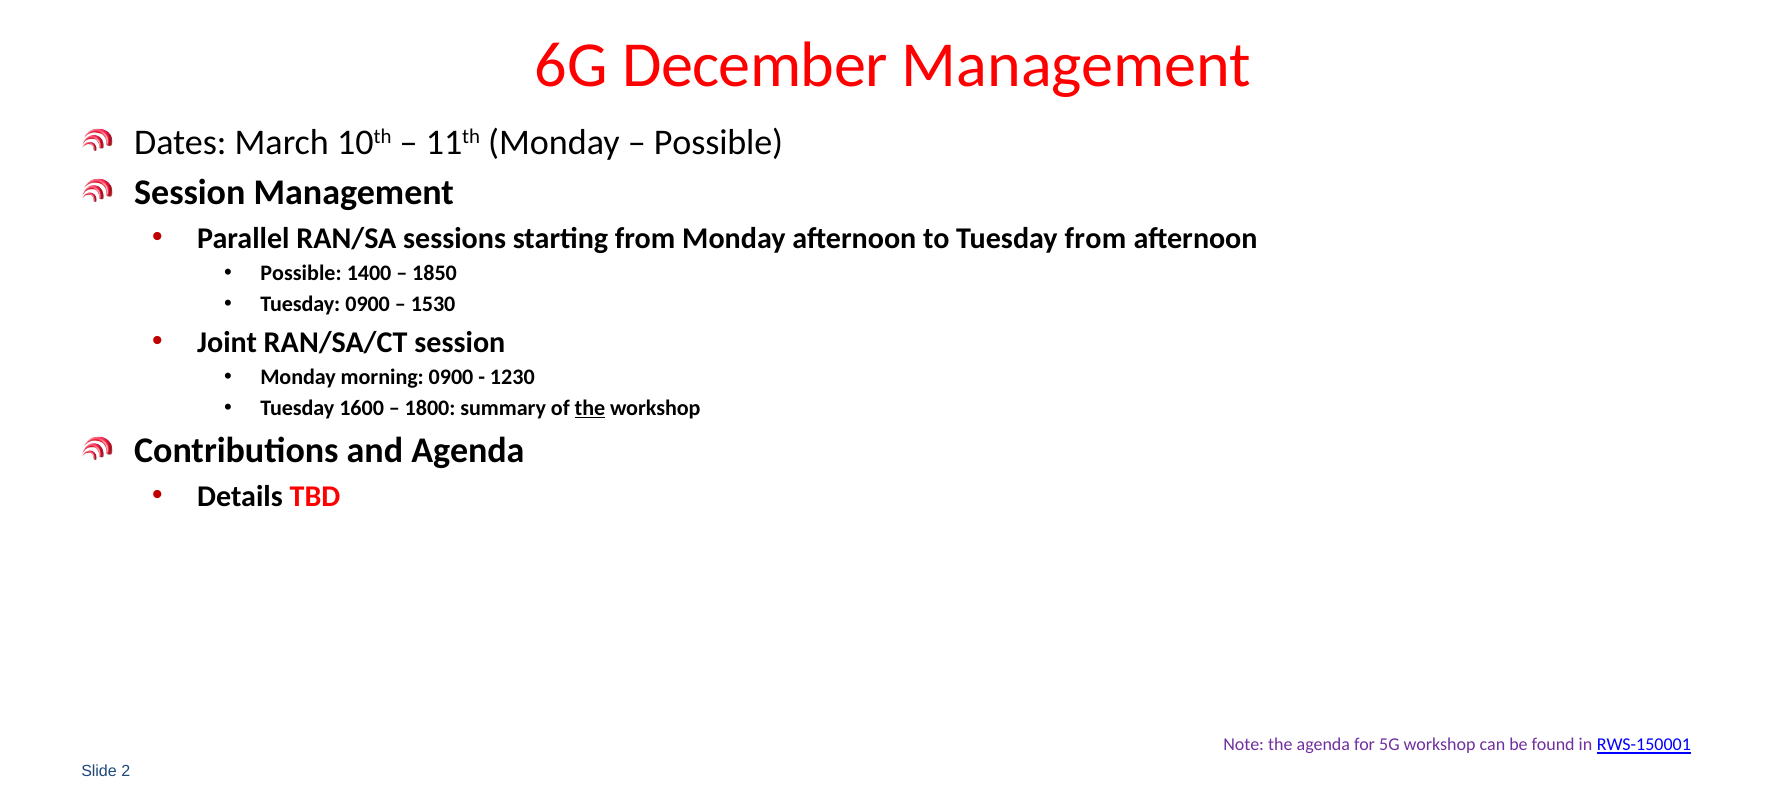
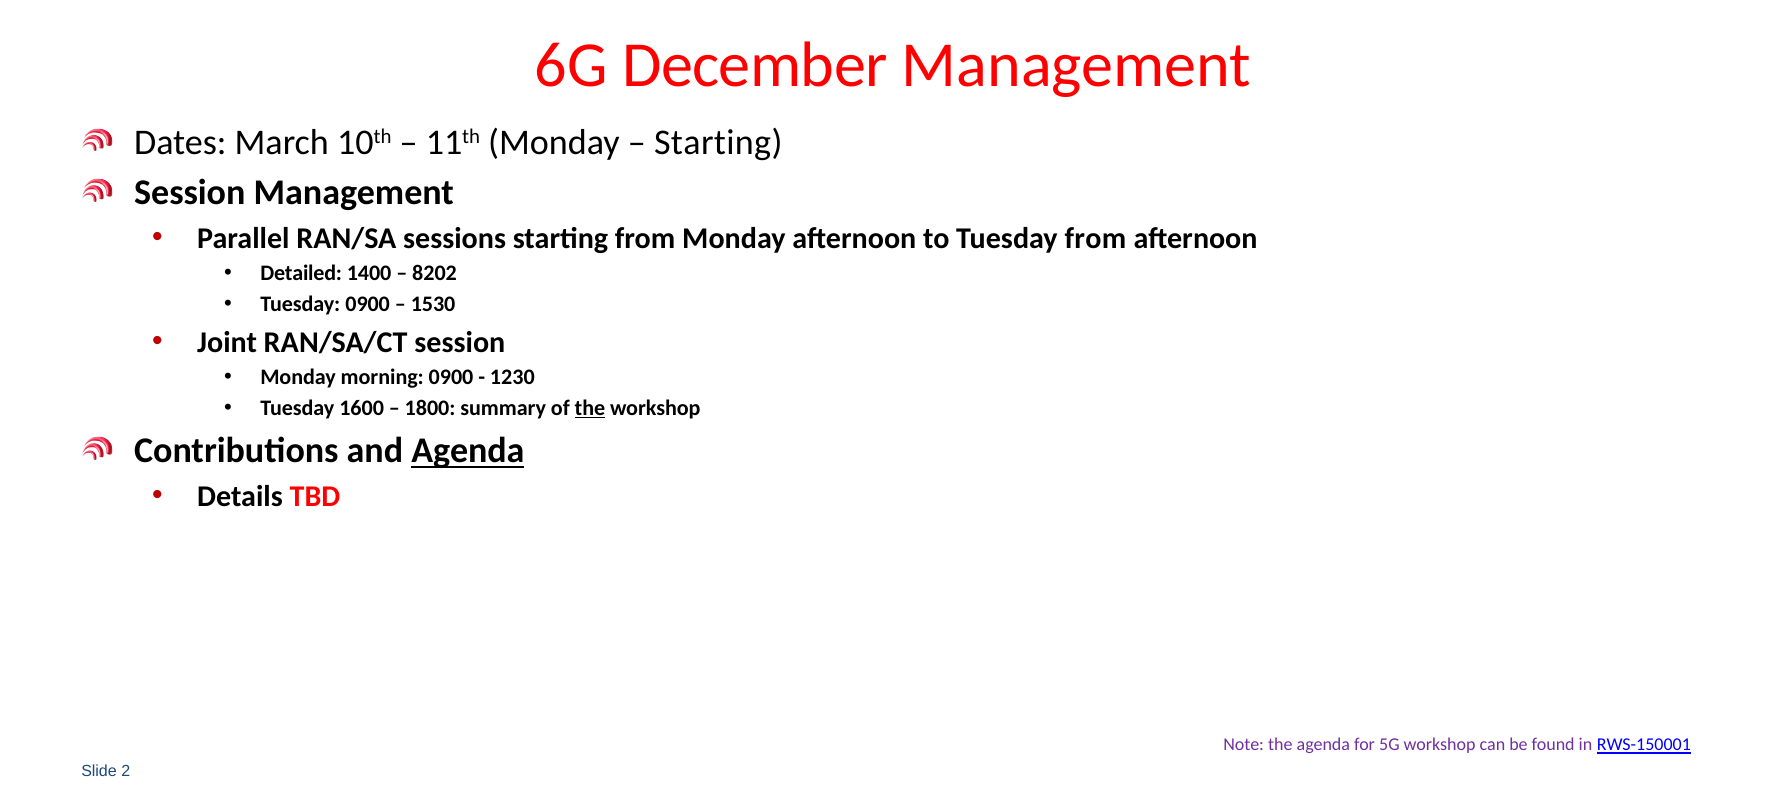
Possible at (719, 142): Possible -> Starting
Possible at (301, 273): Possible -> Detailed
1850: 1850 -> 8202
Agenda at (468, 451) underline: none -> present
